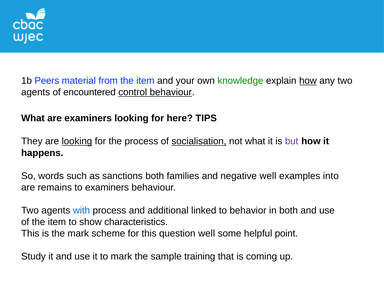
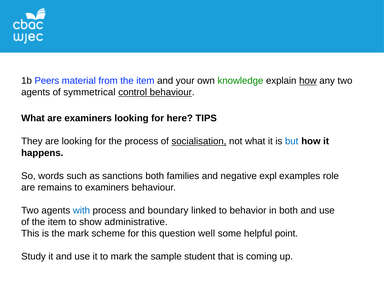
encountered: encountered -> symmetrical
looking at (77, 141) underline: present -> none
but colour: purple -> blue
negative well: well -> expl
into: into -> role
additional: additional -> boundary
characteristics: characteristics -> administrative
training: training -> student
